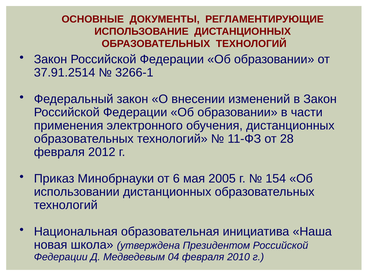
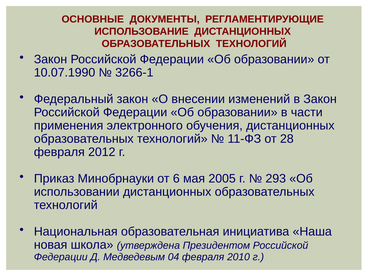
37.91.2514: 37.91.2514 -> 10.07.1990
154: 154 -> 293
